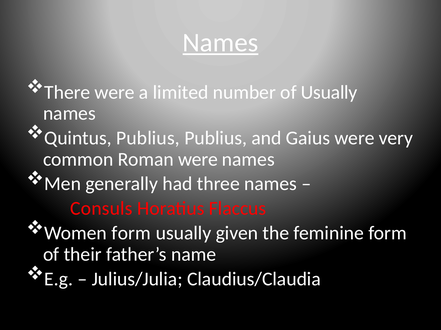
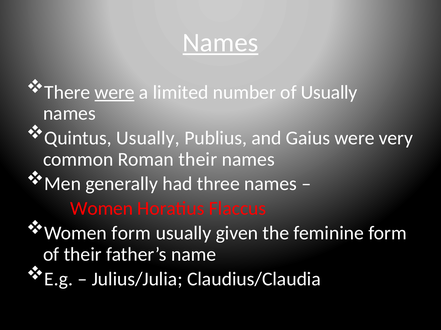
were at (115, 93) underline: none -> present
Quintus Publius: Publius -> Usually
Roman were: were -> their
Consuls at (101, 209): Consuls -> Women
